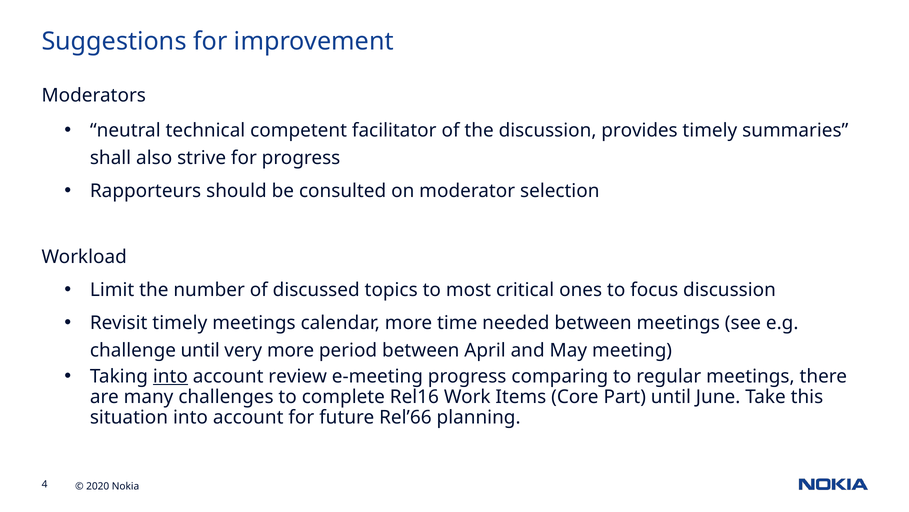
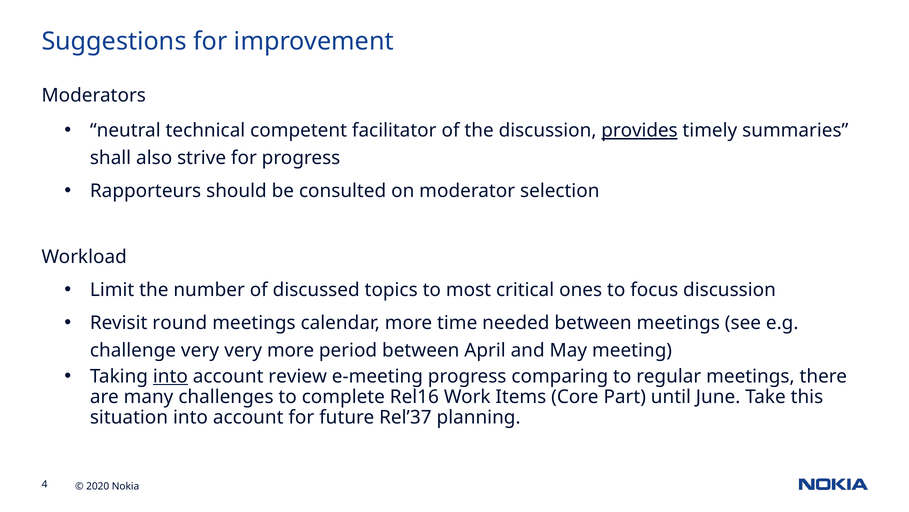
provides underline: none -> present
Revisit timely: timely -> round
challenge until: until -> very
Rel’66: Rel’66 -> Rel’37
